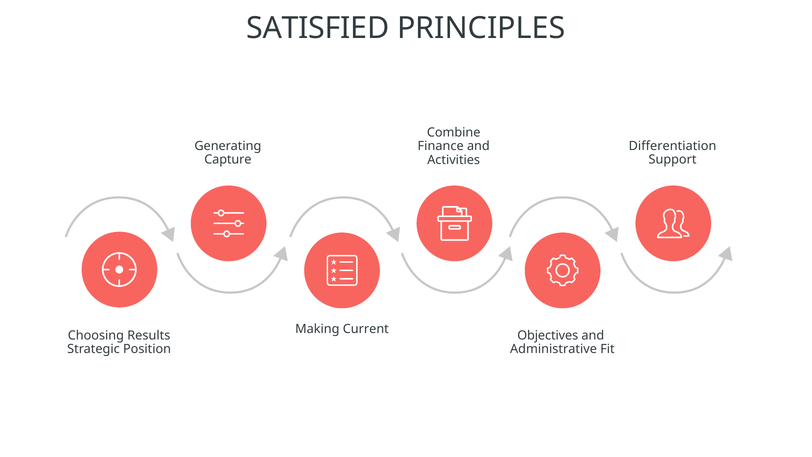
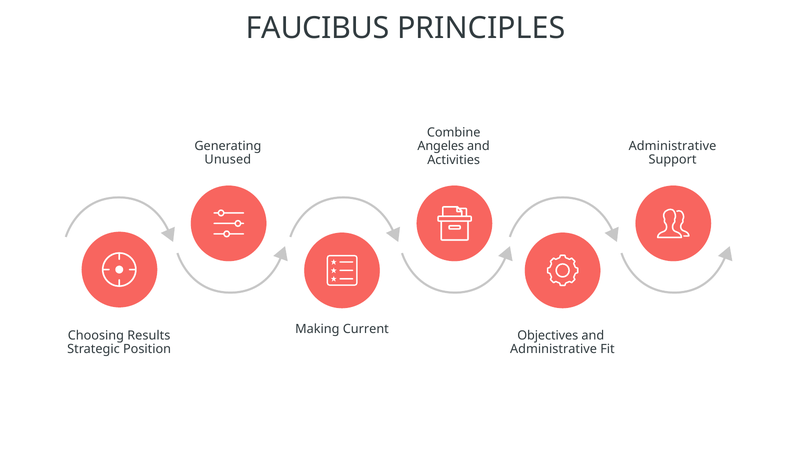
SATISFIED: SATISFIED -> FAUCIBUS
Differentiation at (672, 146): Differentiation -> Administrative
Finance: Finance -> Angeles
Capture: Capture -> Unused
